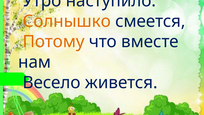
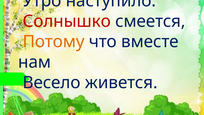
Солнышко colour: orange -> red
